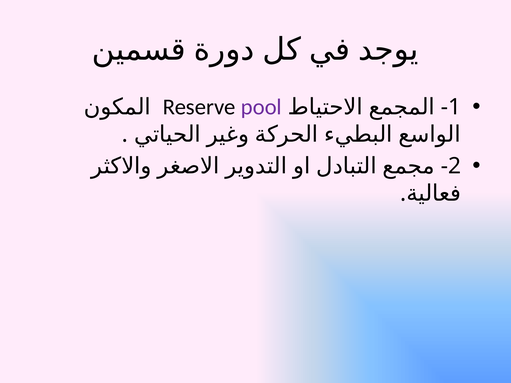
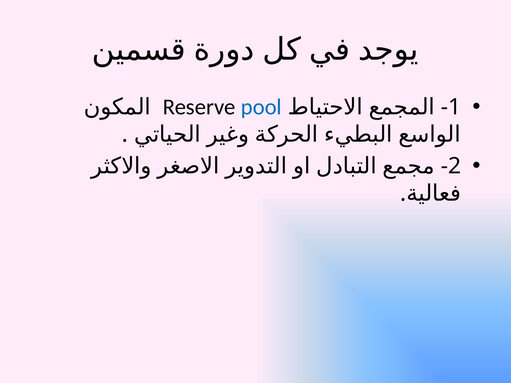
pool colour: purple -> blue
